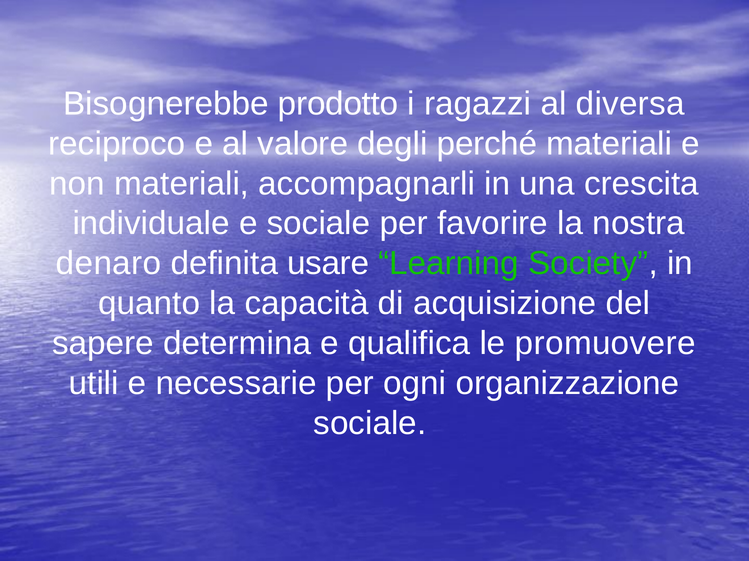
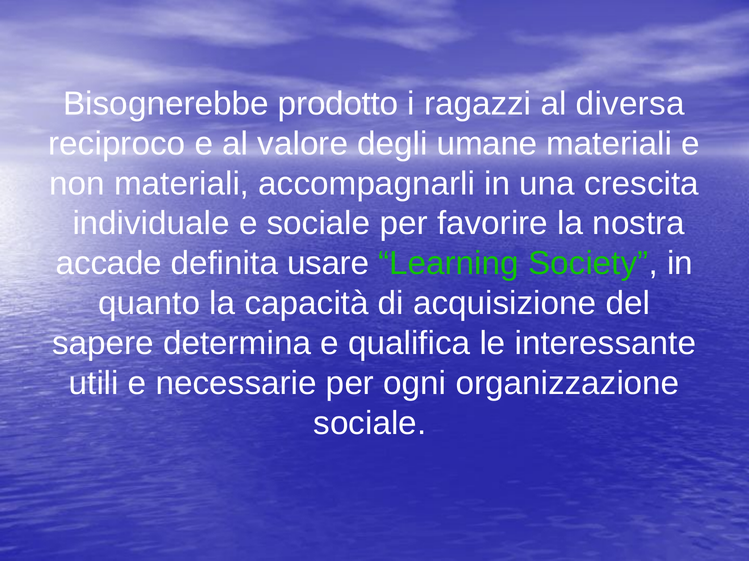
perché: perché -> umane
denaro: denaro -> accade
promuovere: promuovere -> interessante
